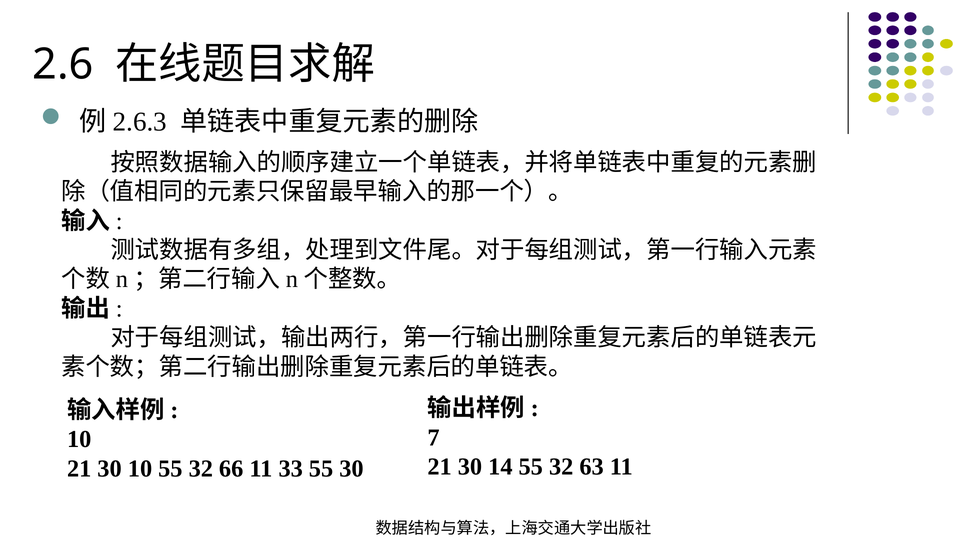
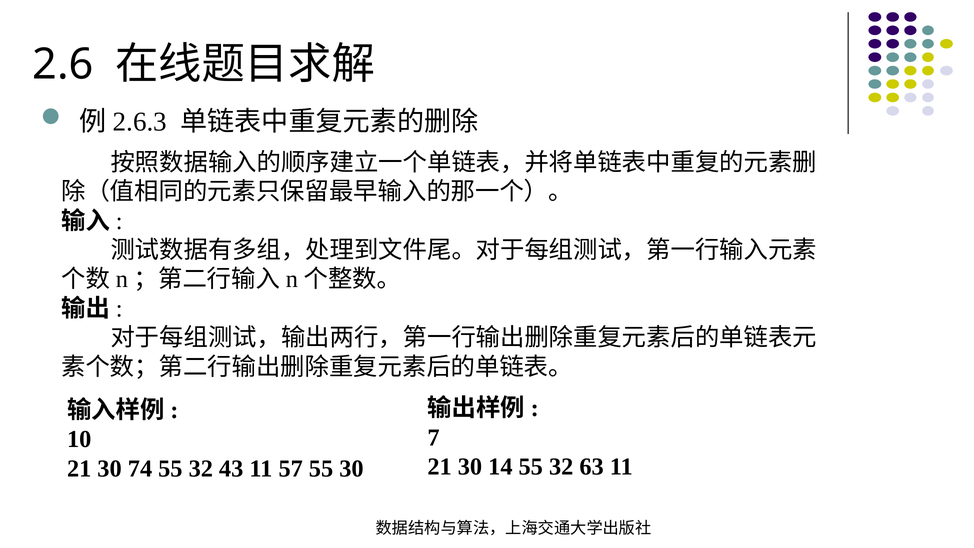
30 10: 10 -> 74
66: 66 -> 43
33: 33 -> 57
